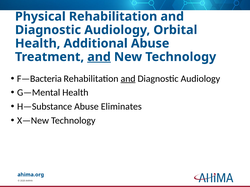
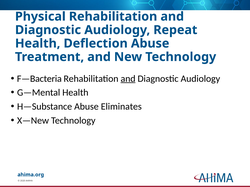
Orbital: Orbital -> Repeat
Additional: Additional -> Deflection
and at (99, 57) underline: present -> none
